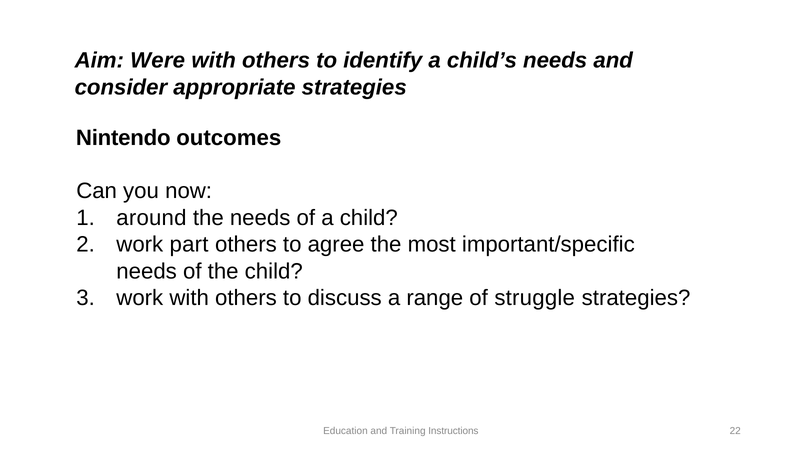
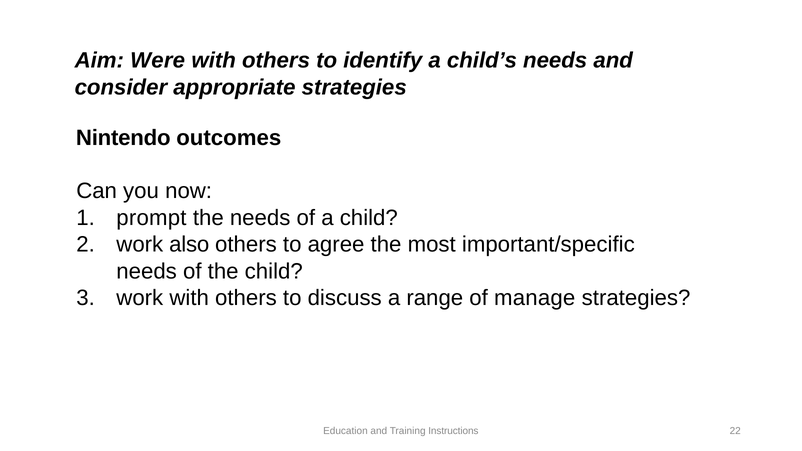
around: around -> prompt
part: part -> also
struggle: struggle -> manage
